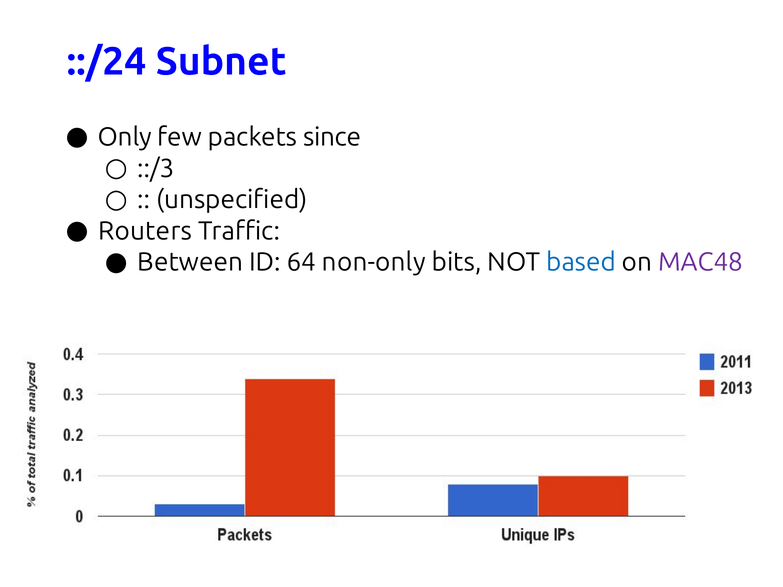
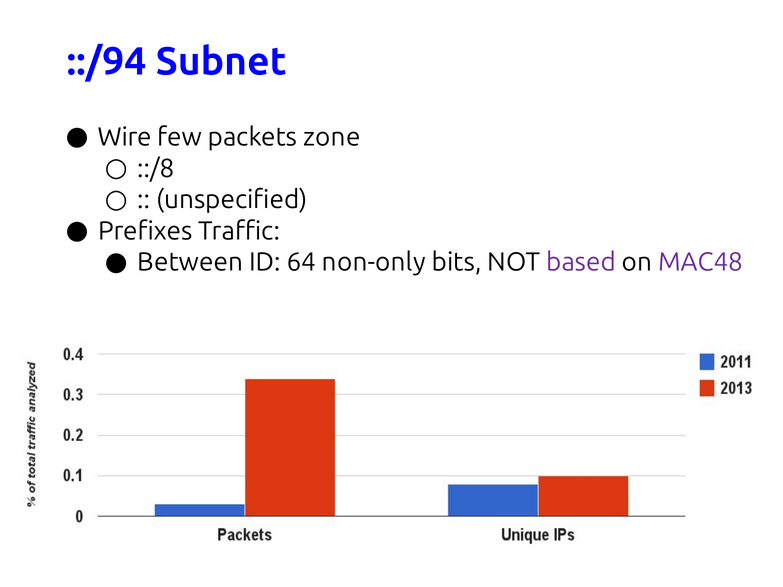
::/24: ::/24 -> ::/94
Only: Only -> Wire
since: since -> zone
::/3: ::/3 -> ::/8
Routers: Routers -> Prefixes
based colour: blue -> purple
